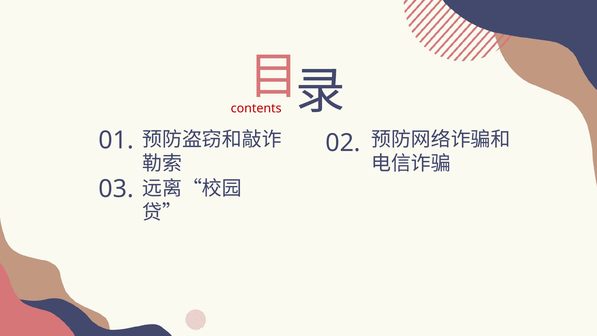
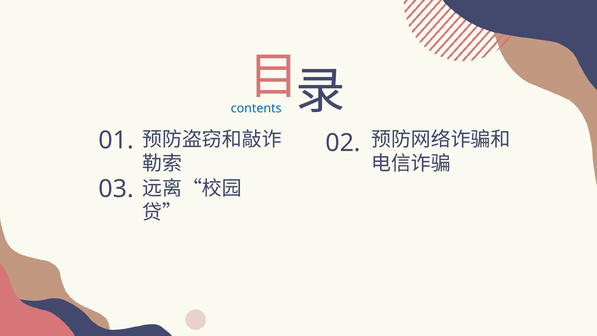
contents colour: red -> blue
